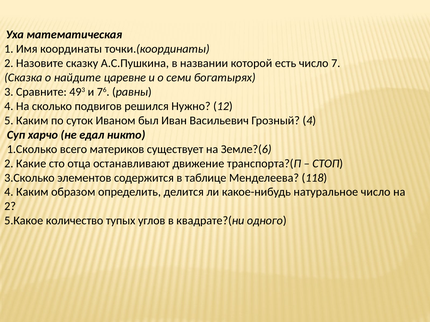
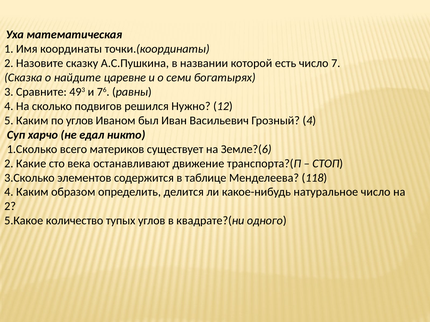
по суток: суток -> углов
отца: отца -> века
